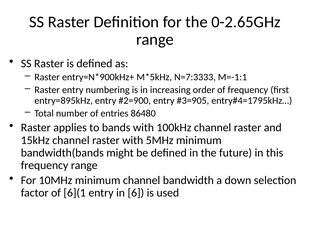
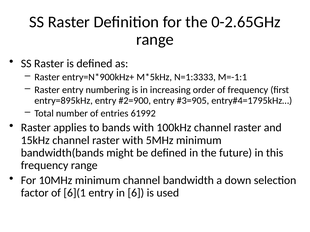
N=7:3333: N=7:3333 -> N=1:3333
86480: 86480 -> 61992
